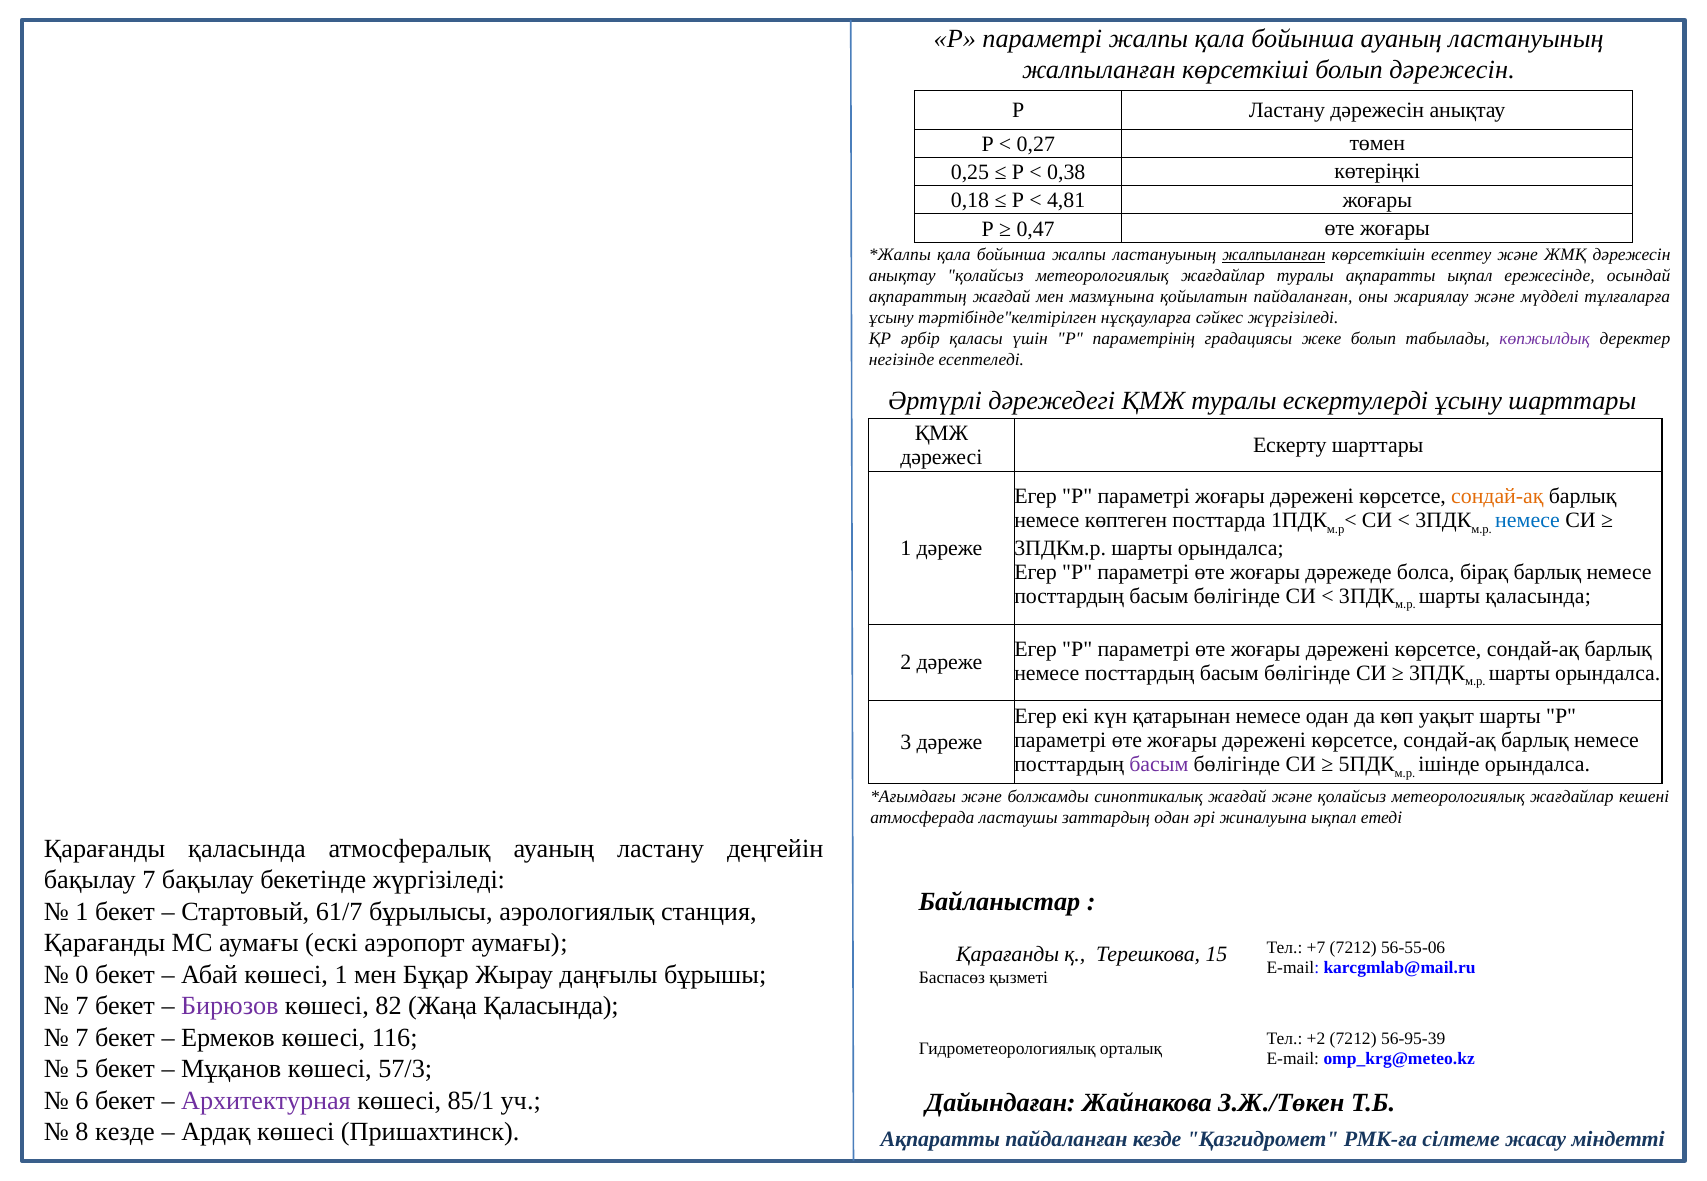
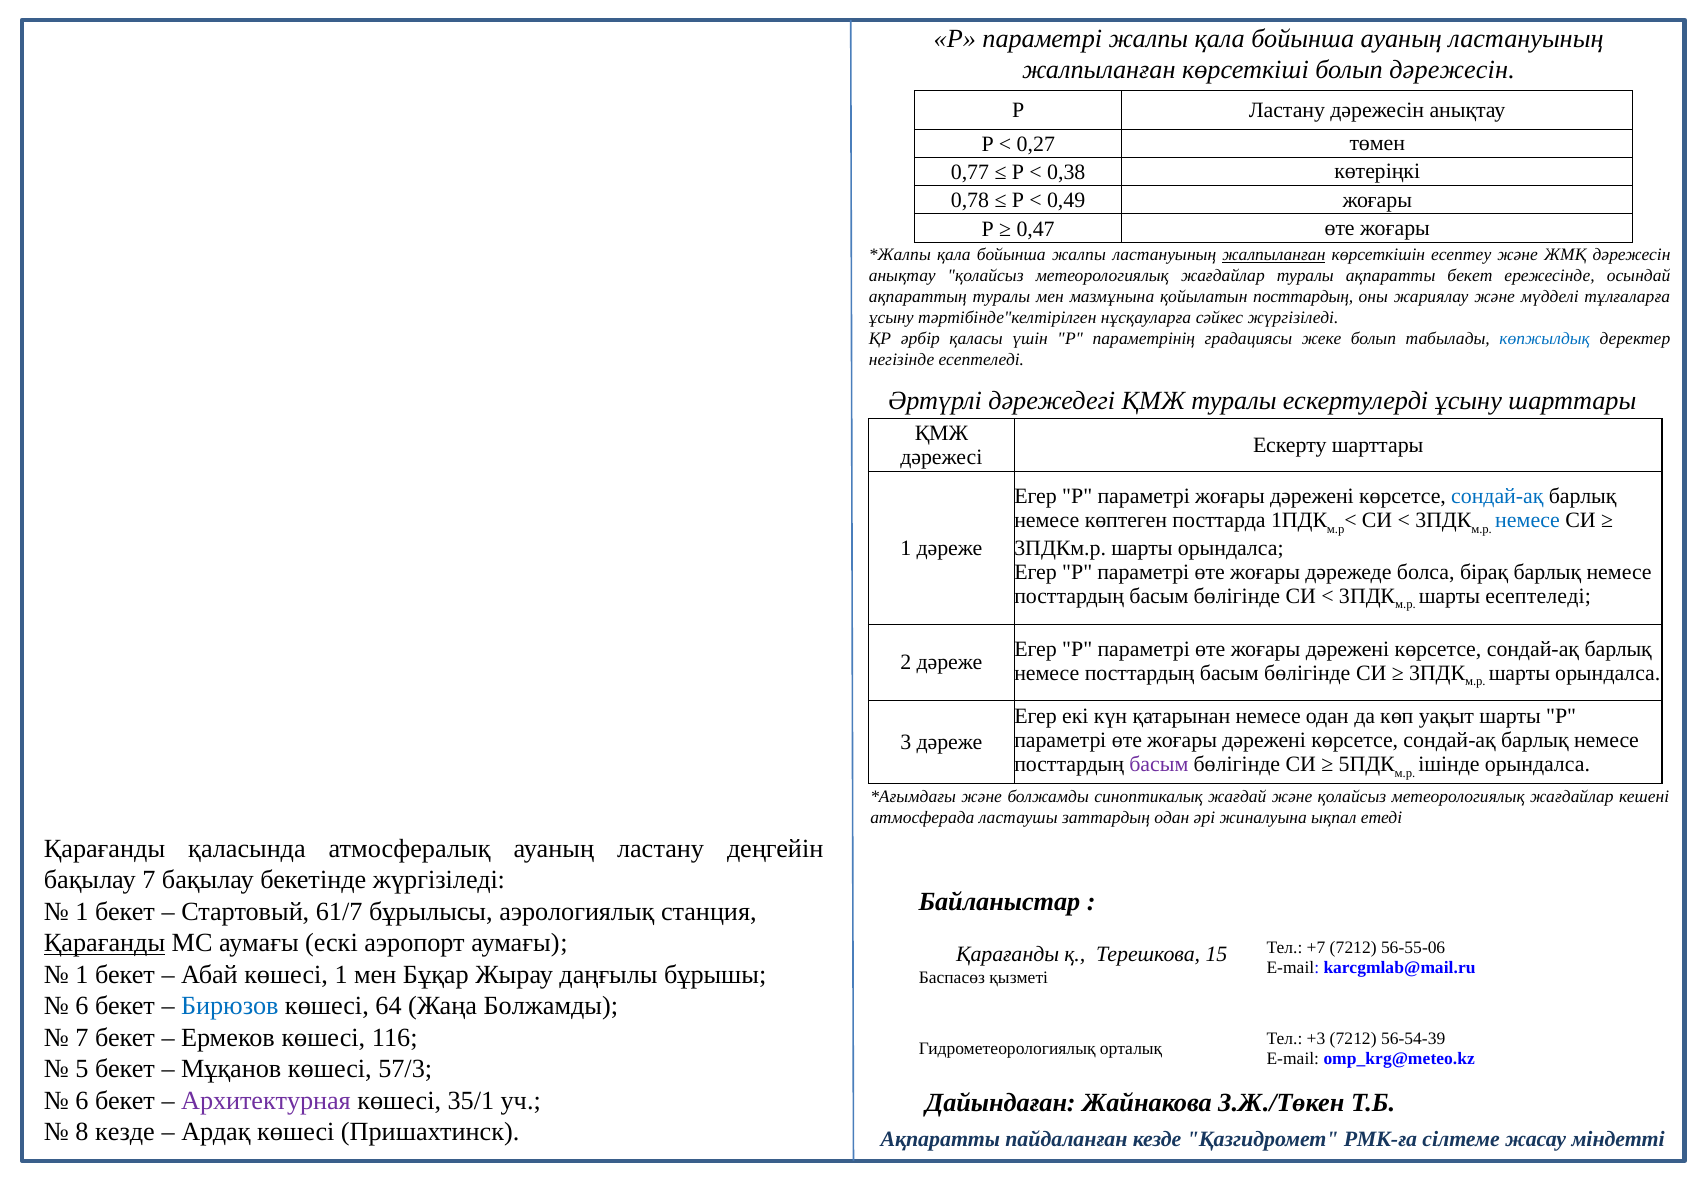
0,25: 0,25 -> 0,77
0,18: 0,18 -> 0,78
4,81: 4,81 -> 0,49
ақпаратты ықпал: ықпал -> бекет
ақпараттың жағдай: жағдай -> туралы
қойылатын пайдаланған: пайдаланған -> посттардың
көпжылдық colour: purple -> blue
сондай-ақ at (1497, 497) colour: orange -> blue
шарты қаласында: қаласында -> есептеледі
Қарағанды at (105, 944) underline: none -> present
0 at (82, 975): 0 -> 1
7 at (82, 1007): 7 -> 6
Бирюзов colour: purple -> blue
82: 82 -> 64
Жаңа Қаласында: Қаласында -> Болжамды
+2: +2 -> +3
56-95-39: 56-95-39 -> 56-54-39
85/1: 85/1 -> 35/1
